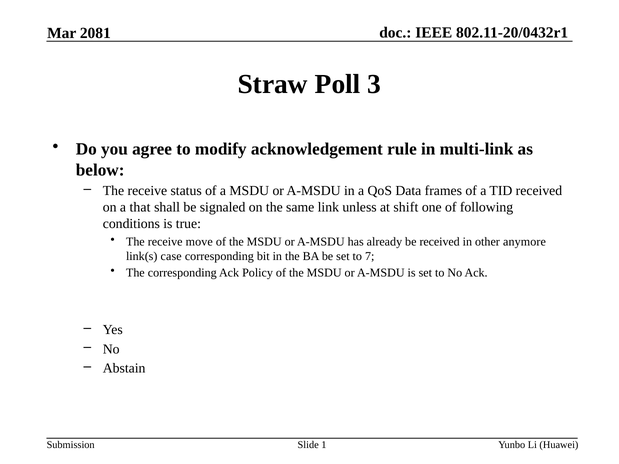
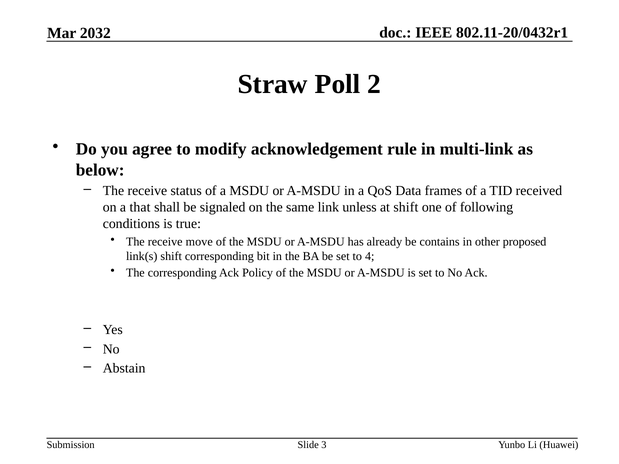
2081: 2081 -> 2032
3: 3 -> 2
be received: received -> contains
anymore: anymore -> proposed
link(s case: case -> shift
7: 7 -> 4
1: 1 -> 3
